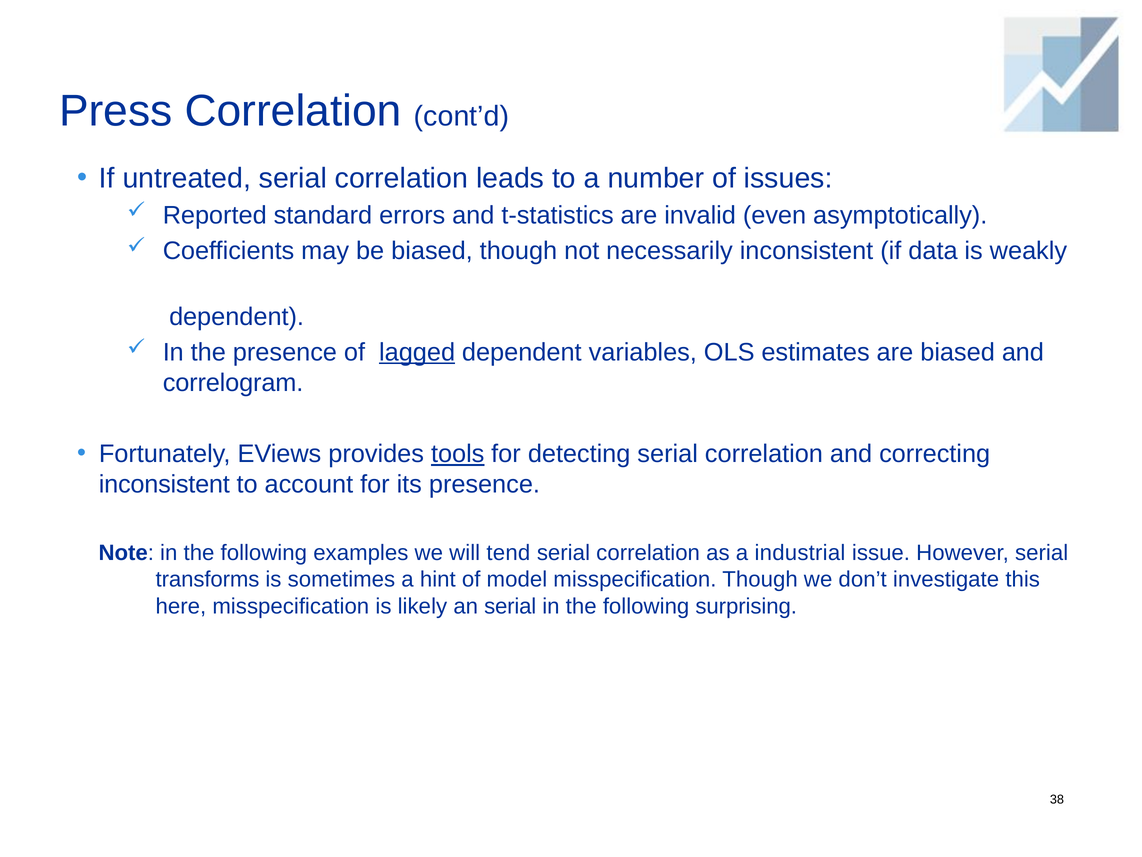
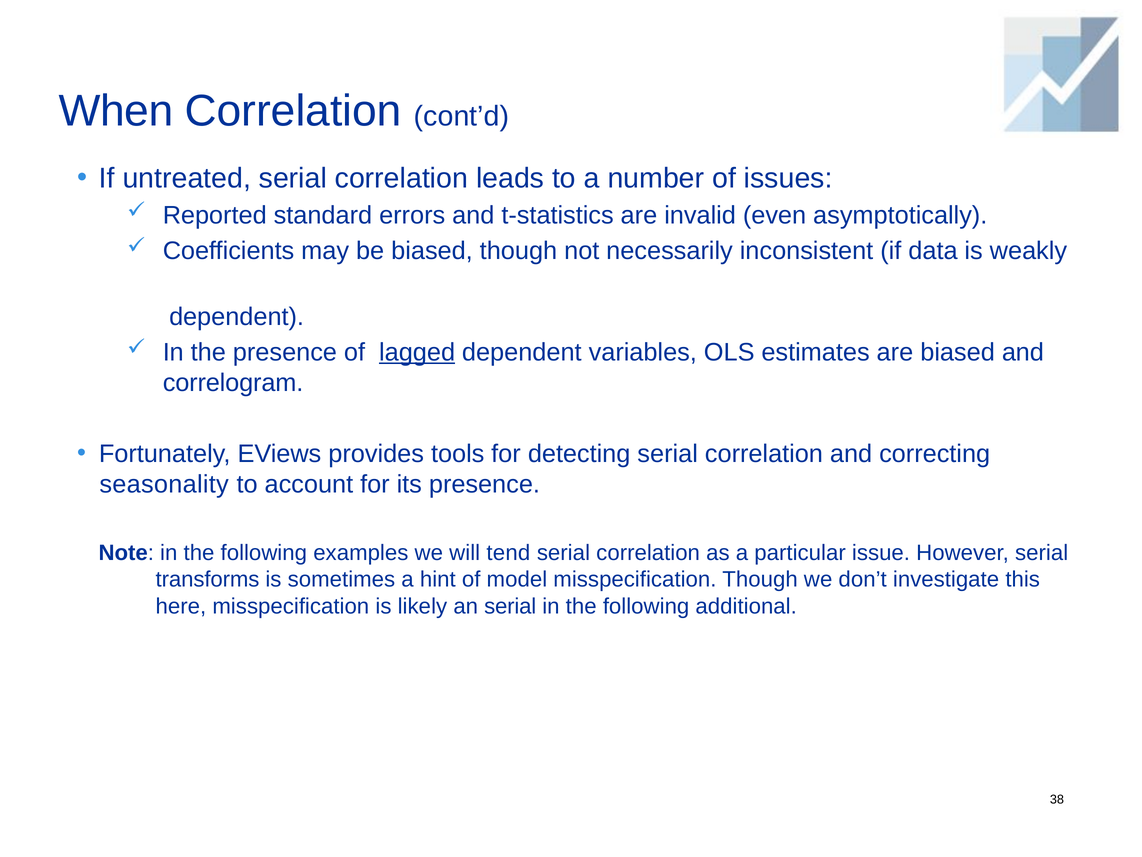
Press: Press -> When
tools underline: present -> none
inconsistent at (164, 484): inconsistent -> seasonality
industrial: industrial -> particular
surprising: surprising -> additional
